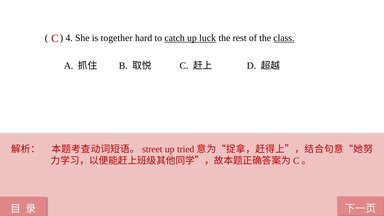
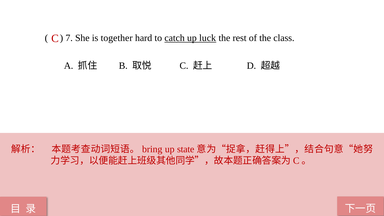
4: 4 -> 7
class underline: present -> none
street: street -> bring
tried: tried -> state
